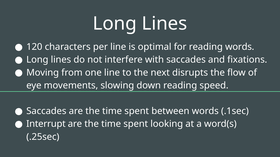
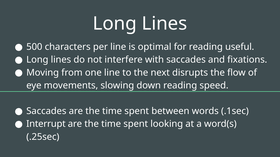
120: 120 -> 500
reading words: words -> useful
